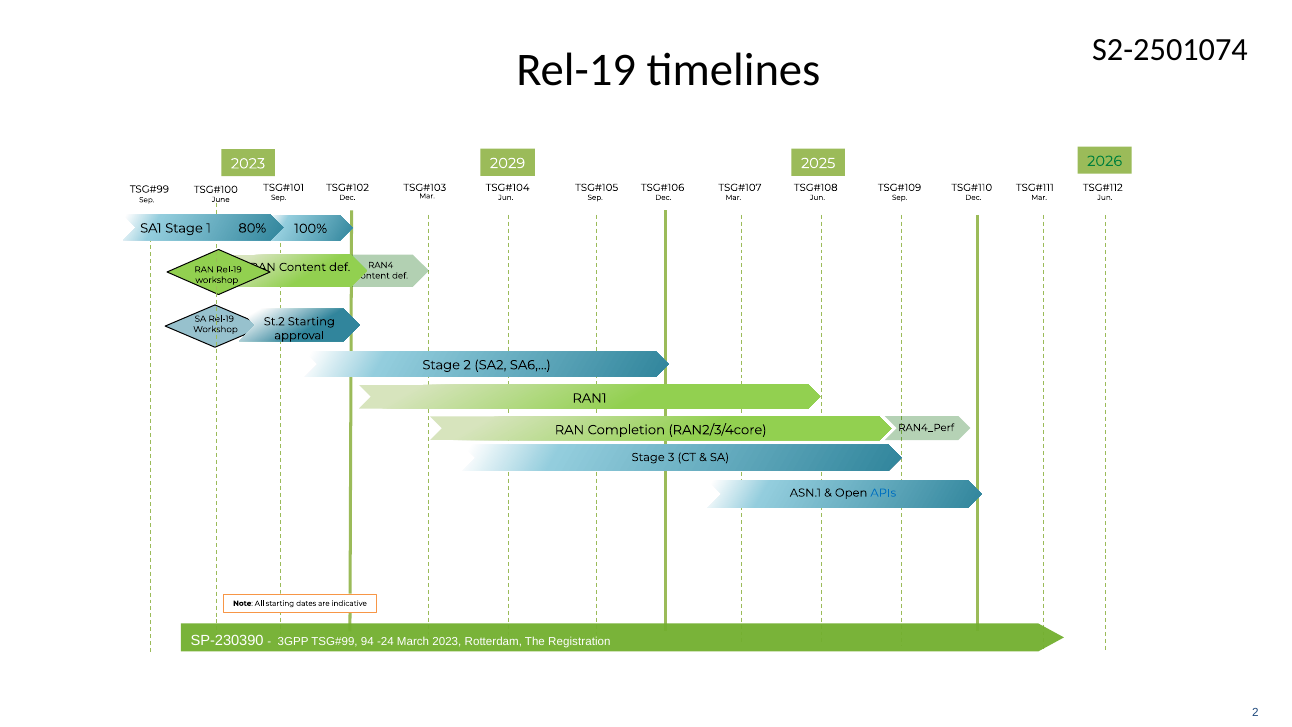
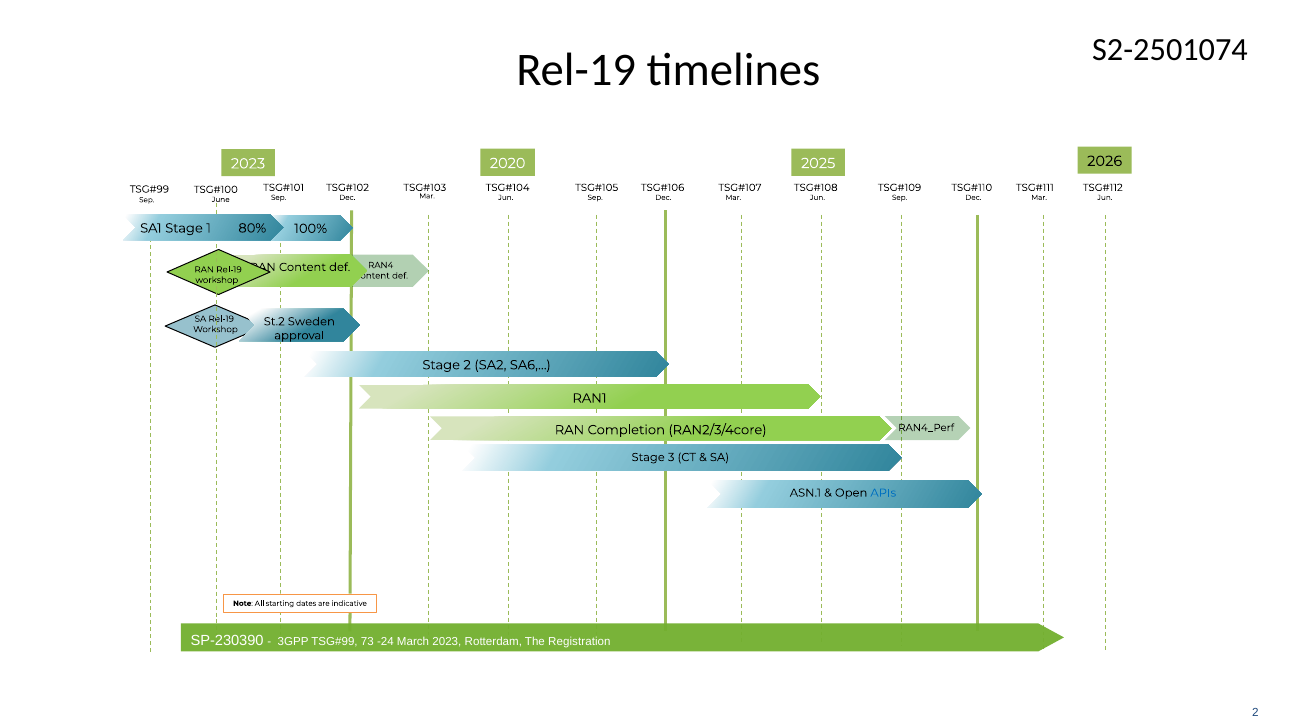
2026 colour: green -> black
2029: 2029 -> 2020
St.2 Starting: Starting -> Sweden
94: 94 -> 73
